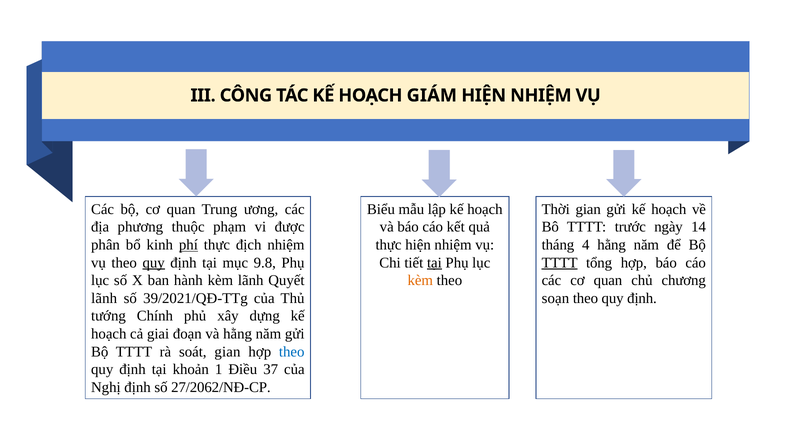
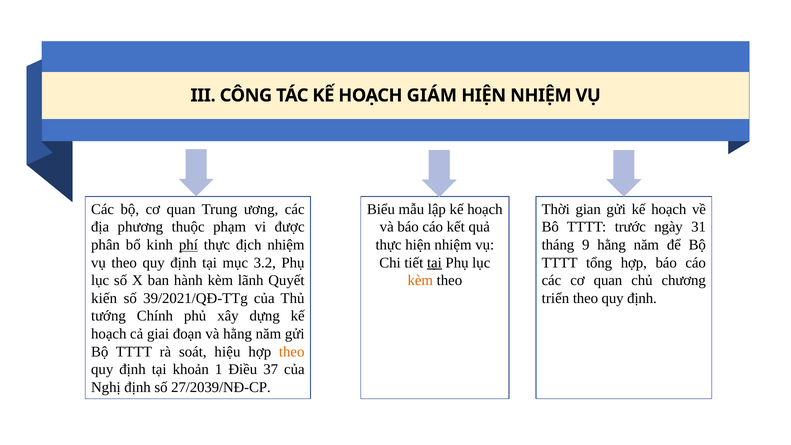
14: 14 -> 31
4: 4 -> 9
quy at (154, 263) underline: present -> none
9.8: 9.8 -> 3.2
TTTT at (560, 263) underline: present -> none
lãnh at (104, 298): lãnh -> kiến
soạn: soạn -> triển
soát gian: gian -> hiệu
theo at (292, 352) colour: blue -> orange
27/2062/NĐ-CP: 27/2062/NĐ-CP -> 27/2039/NĐ-CP
